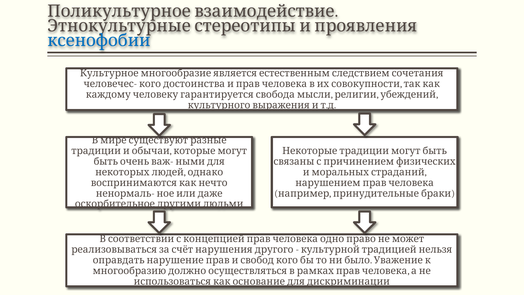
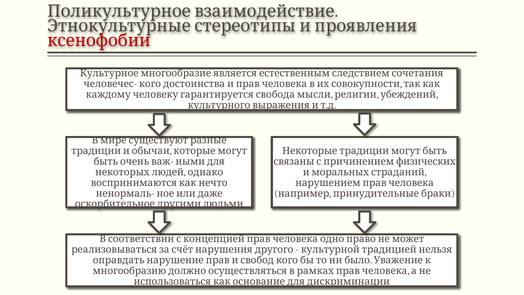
ксенофобии colour: blue -> red
